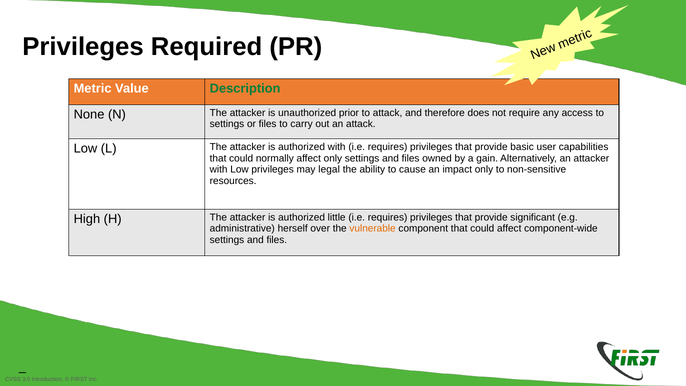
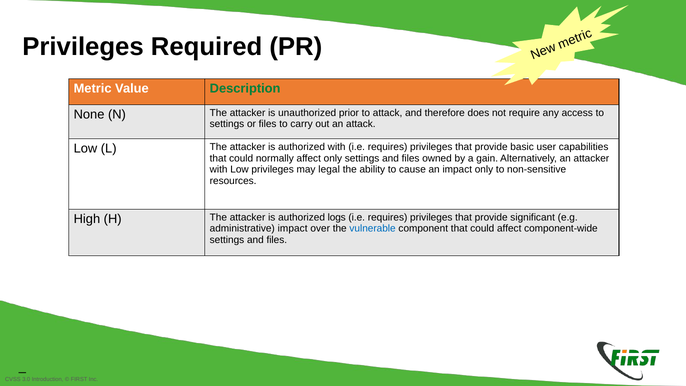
little: little -> logs
administrative herself: herself -> impact
vulnerable colour: orange -> blue
